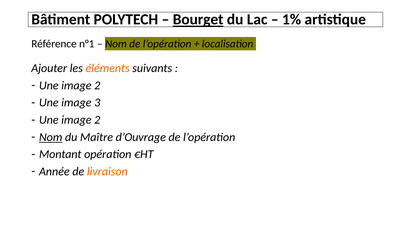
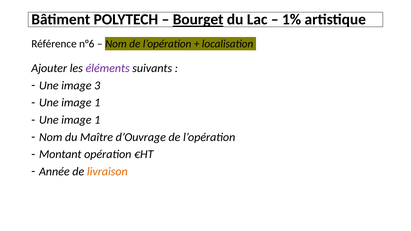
n°1: n°1 -> n°6
éléments colour: orange -> purple
2 at (97, 86): 2 -> 3
3 at (97, 103): 3 -> 1
2 at (97, 120): 2 -> 1
Nom at (51, 137) underline: present -> none
